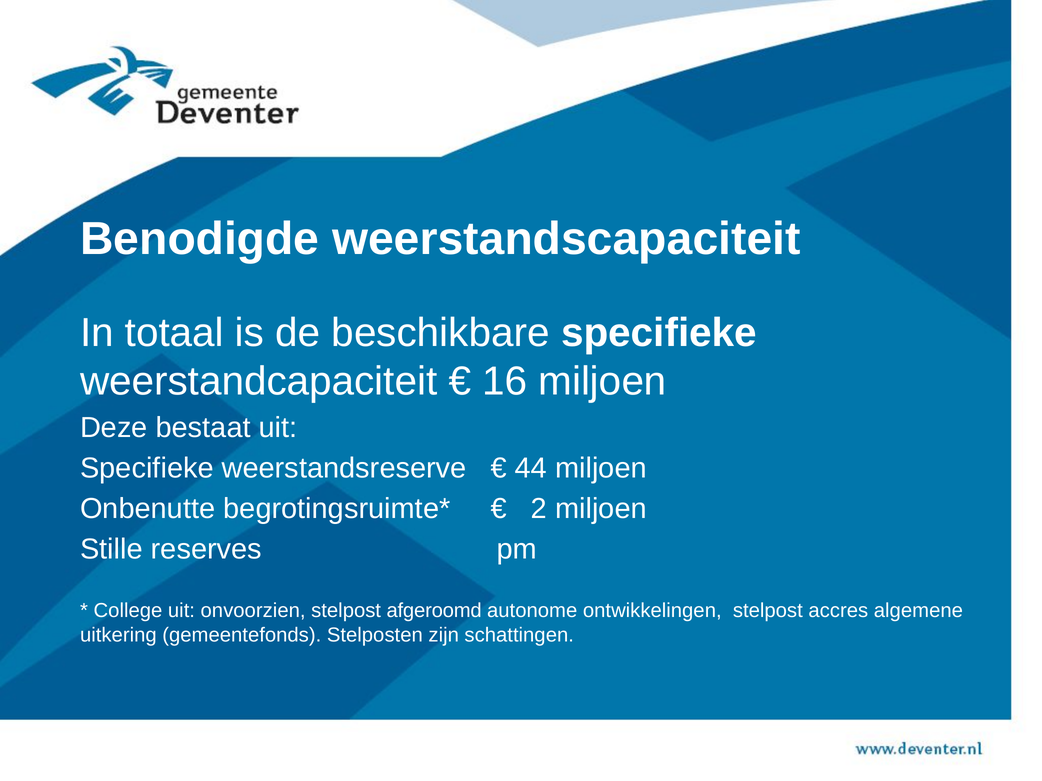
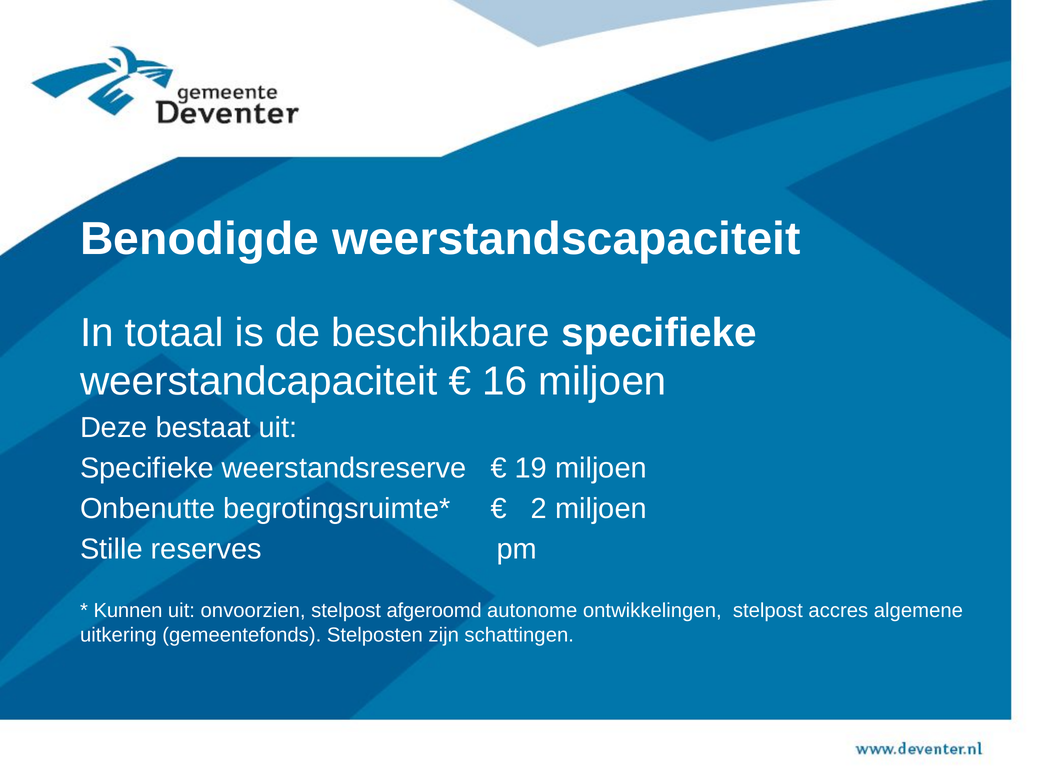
44: 44 -> 19
College: College -> Kunnen
